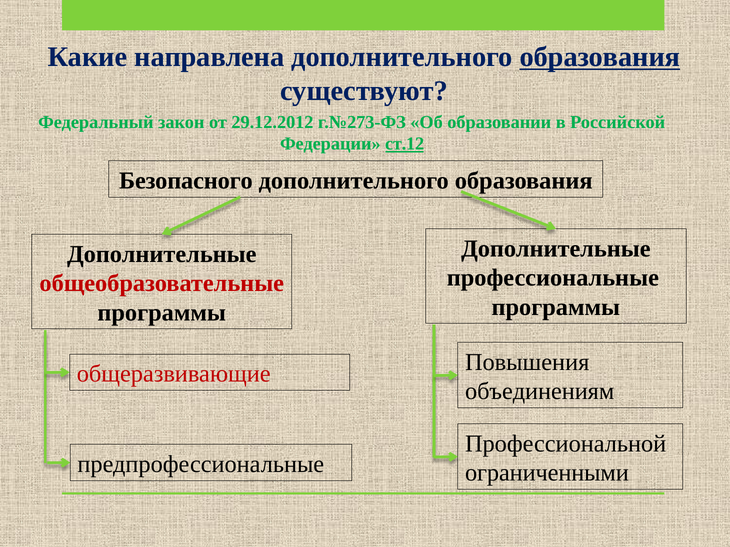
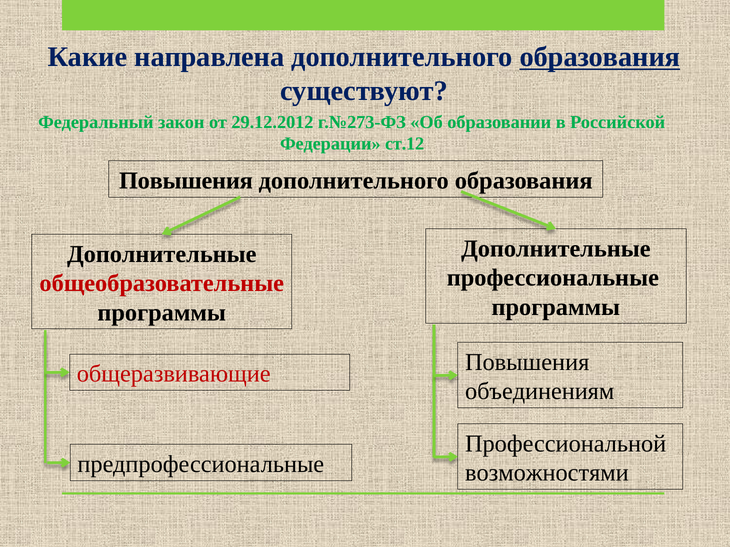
ст.12 underline: present -> none
Безопасного at (186, 181): Безопасного -> Повышения
ограниченными: ограниченными -> возможностями
